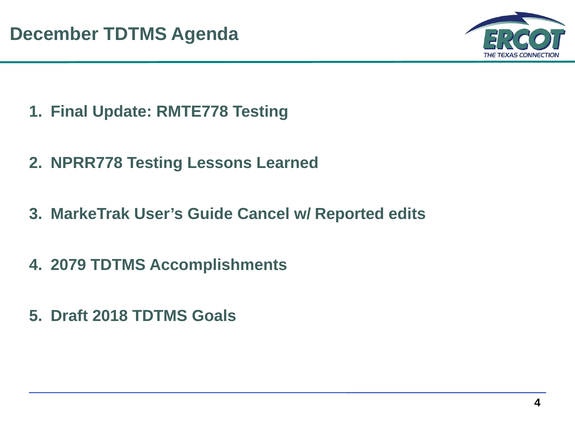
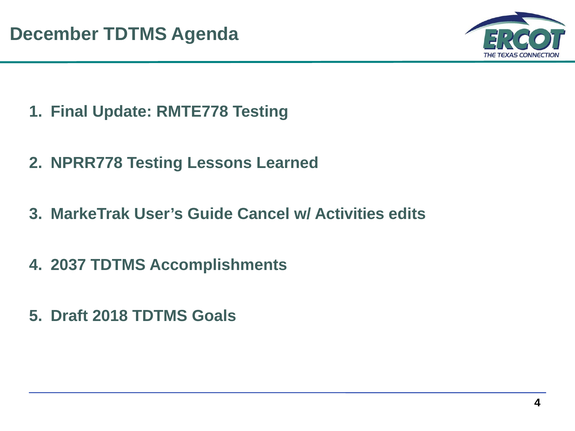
Reported: Reported -> Activities
2079: 2079 -> 2037
